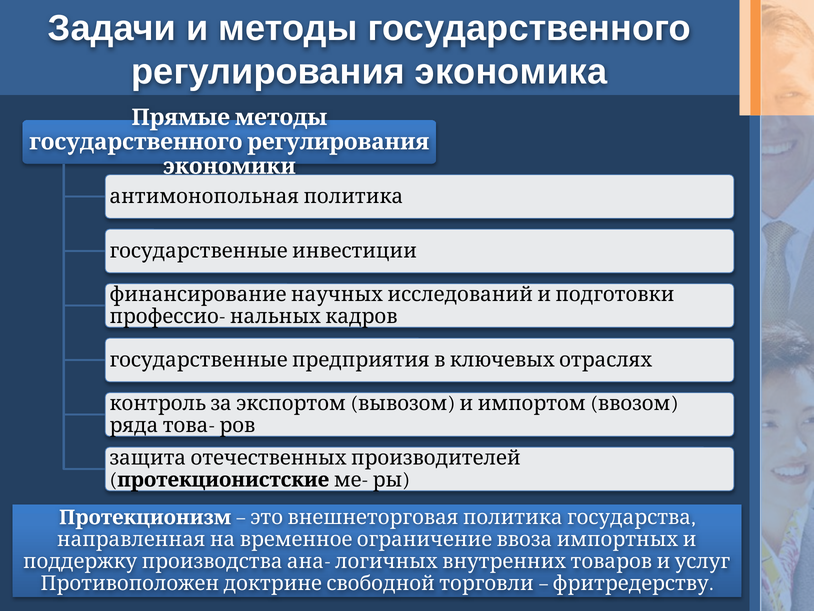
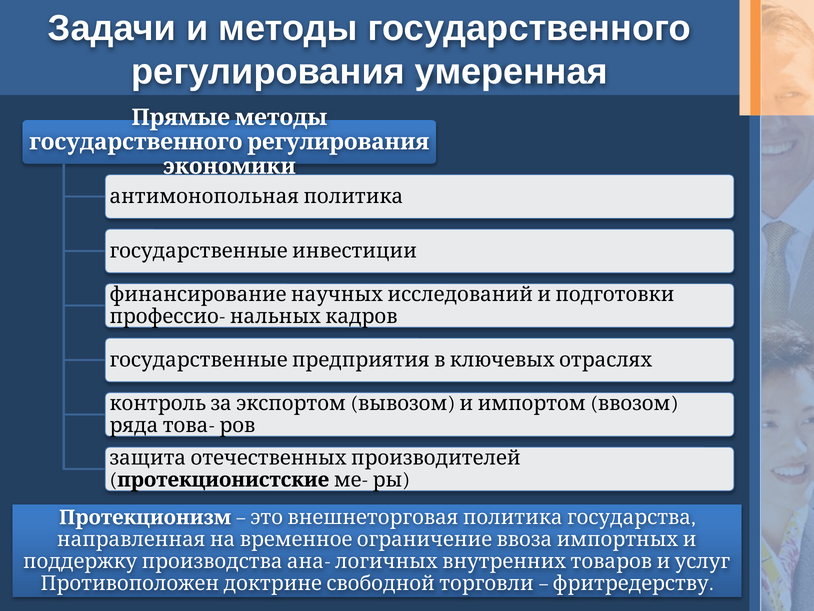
экономика: экономика -> умеренная
